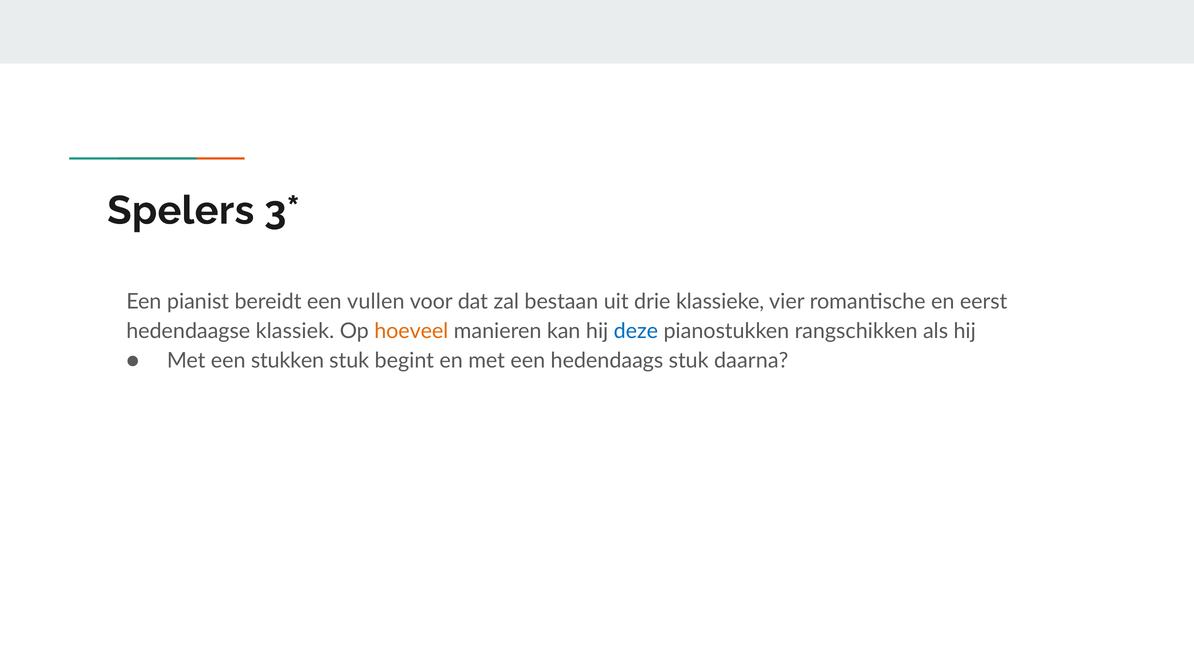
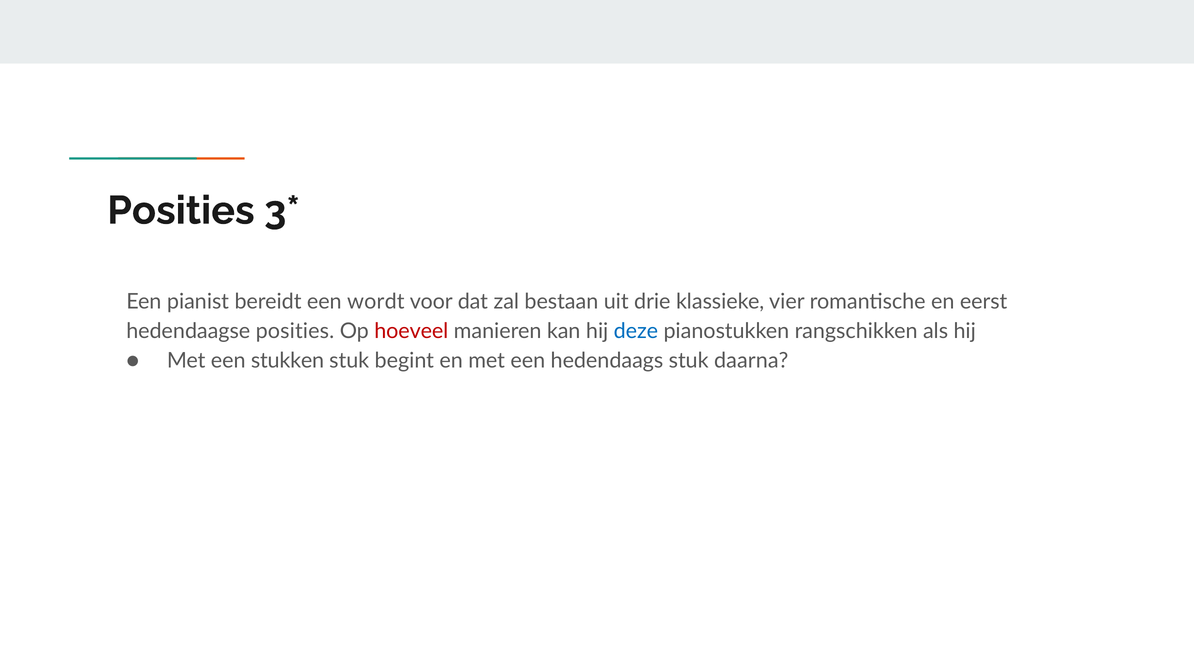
Spelers at (181, 211): Spelers -> Posities
vullen: vullen -> wordt
hedendaagse klassiek: klassiek -> posities
hoeveel colour: orange -> red
